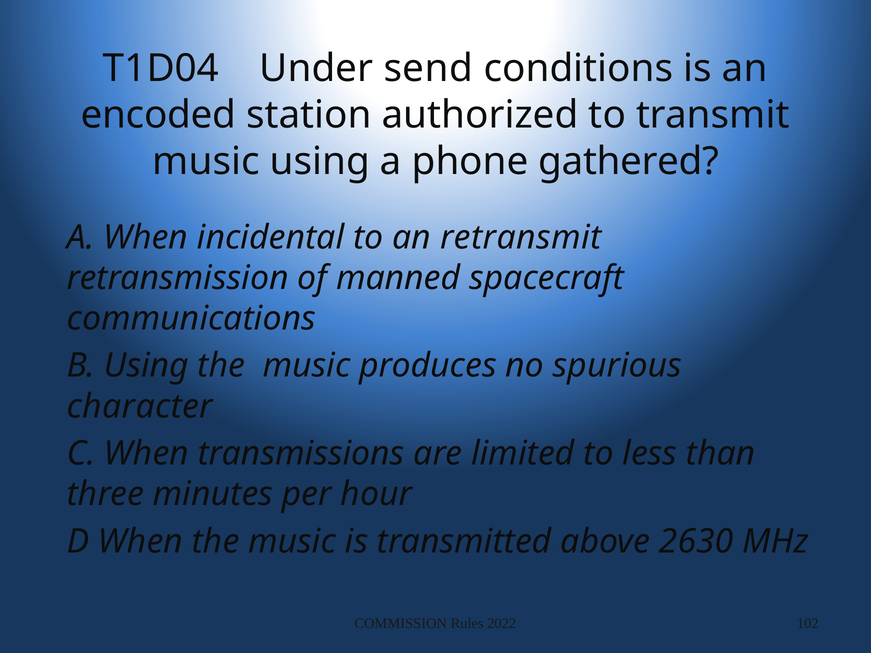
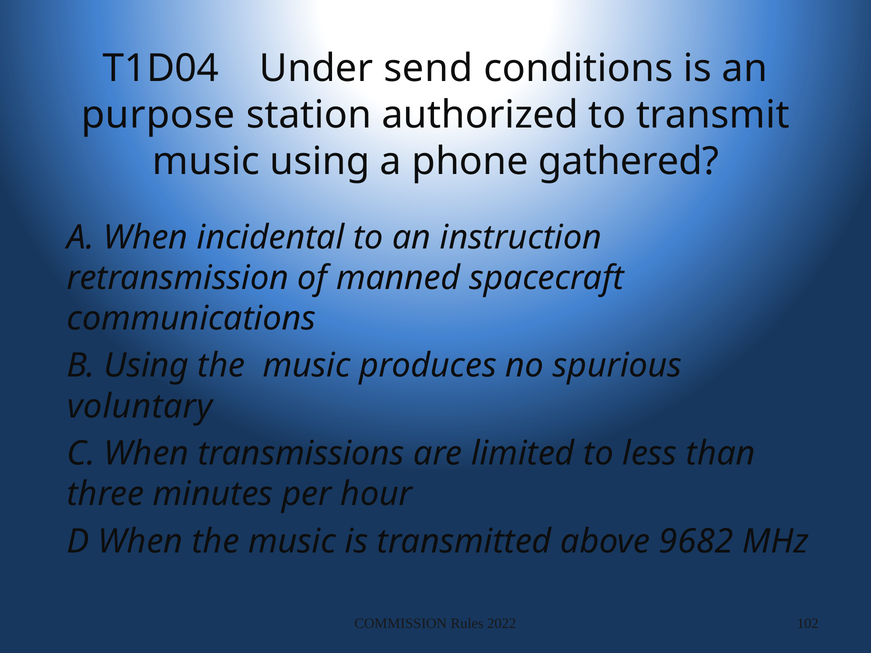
encoded: encoded -> purpose
retransmit: retransmit -> instruction
character: character -> voluntary
2630: 2630 -> 9682
